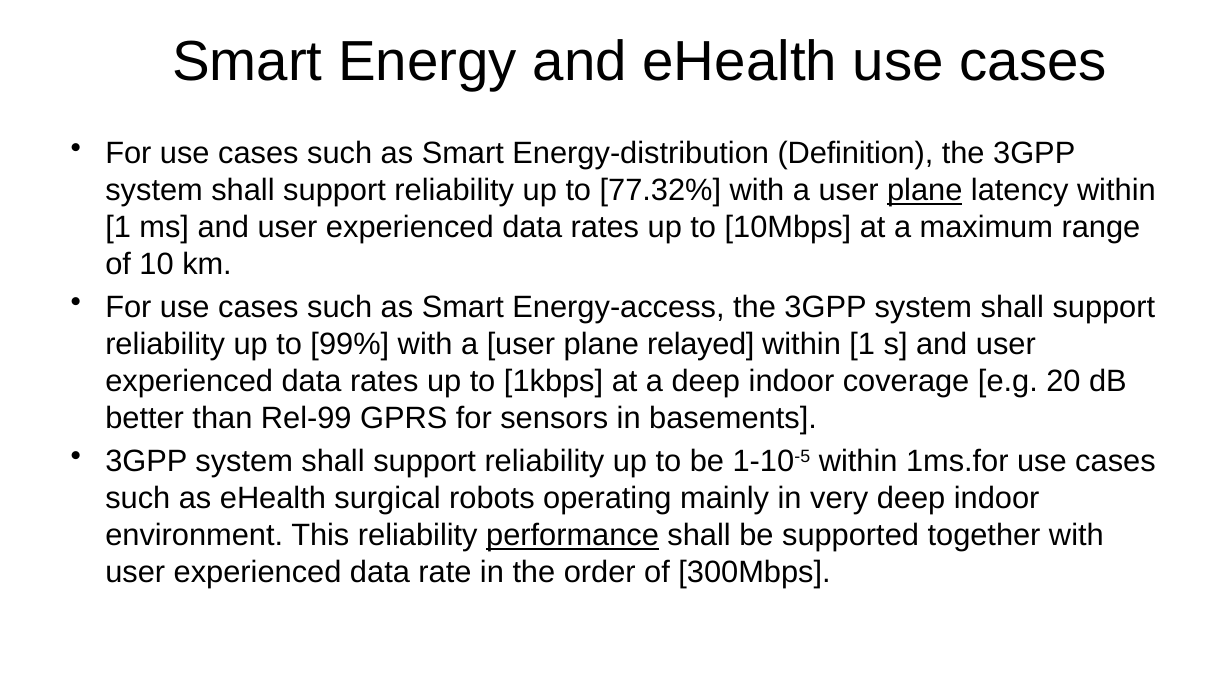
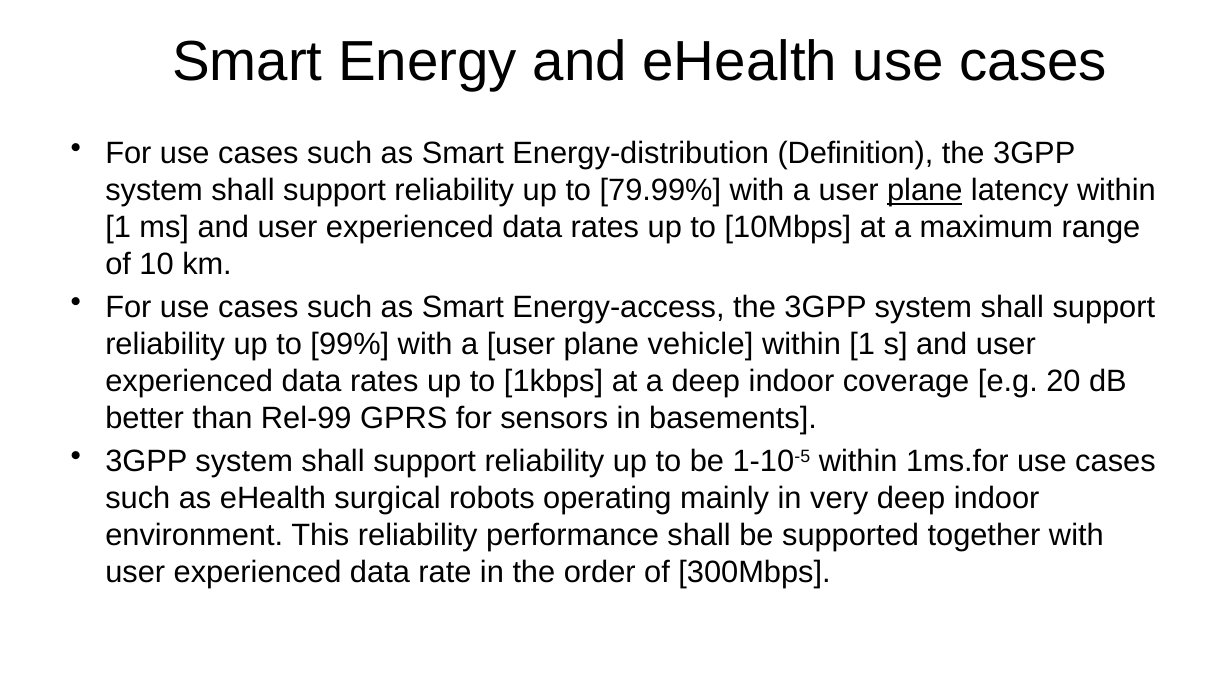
77.32%: 77.32% -> 79.99%
relayed: relayed -> vehicle
performance underline: present -> none
